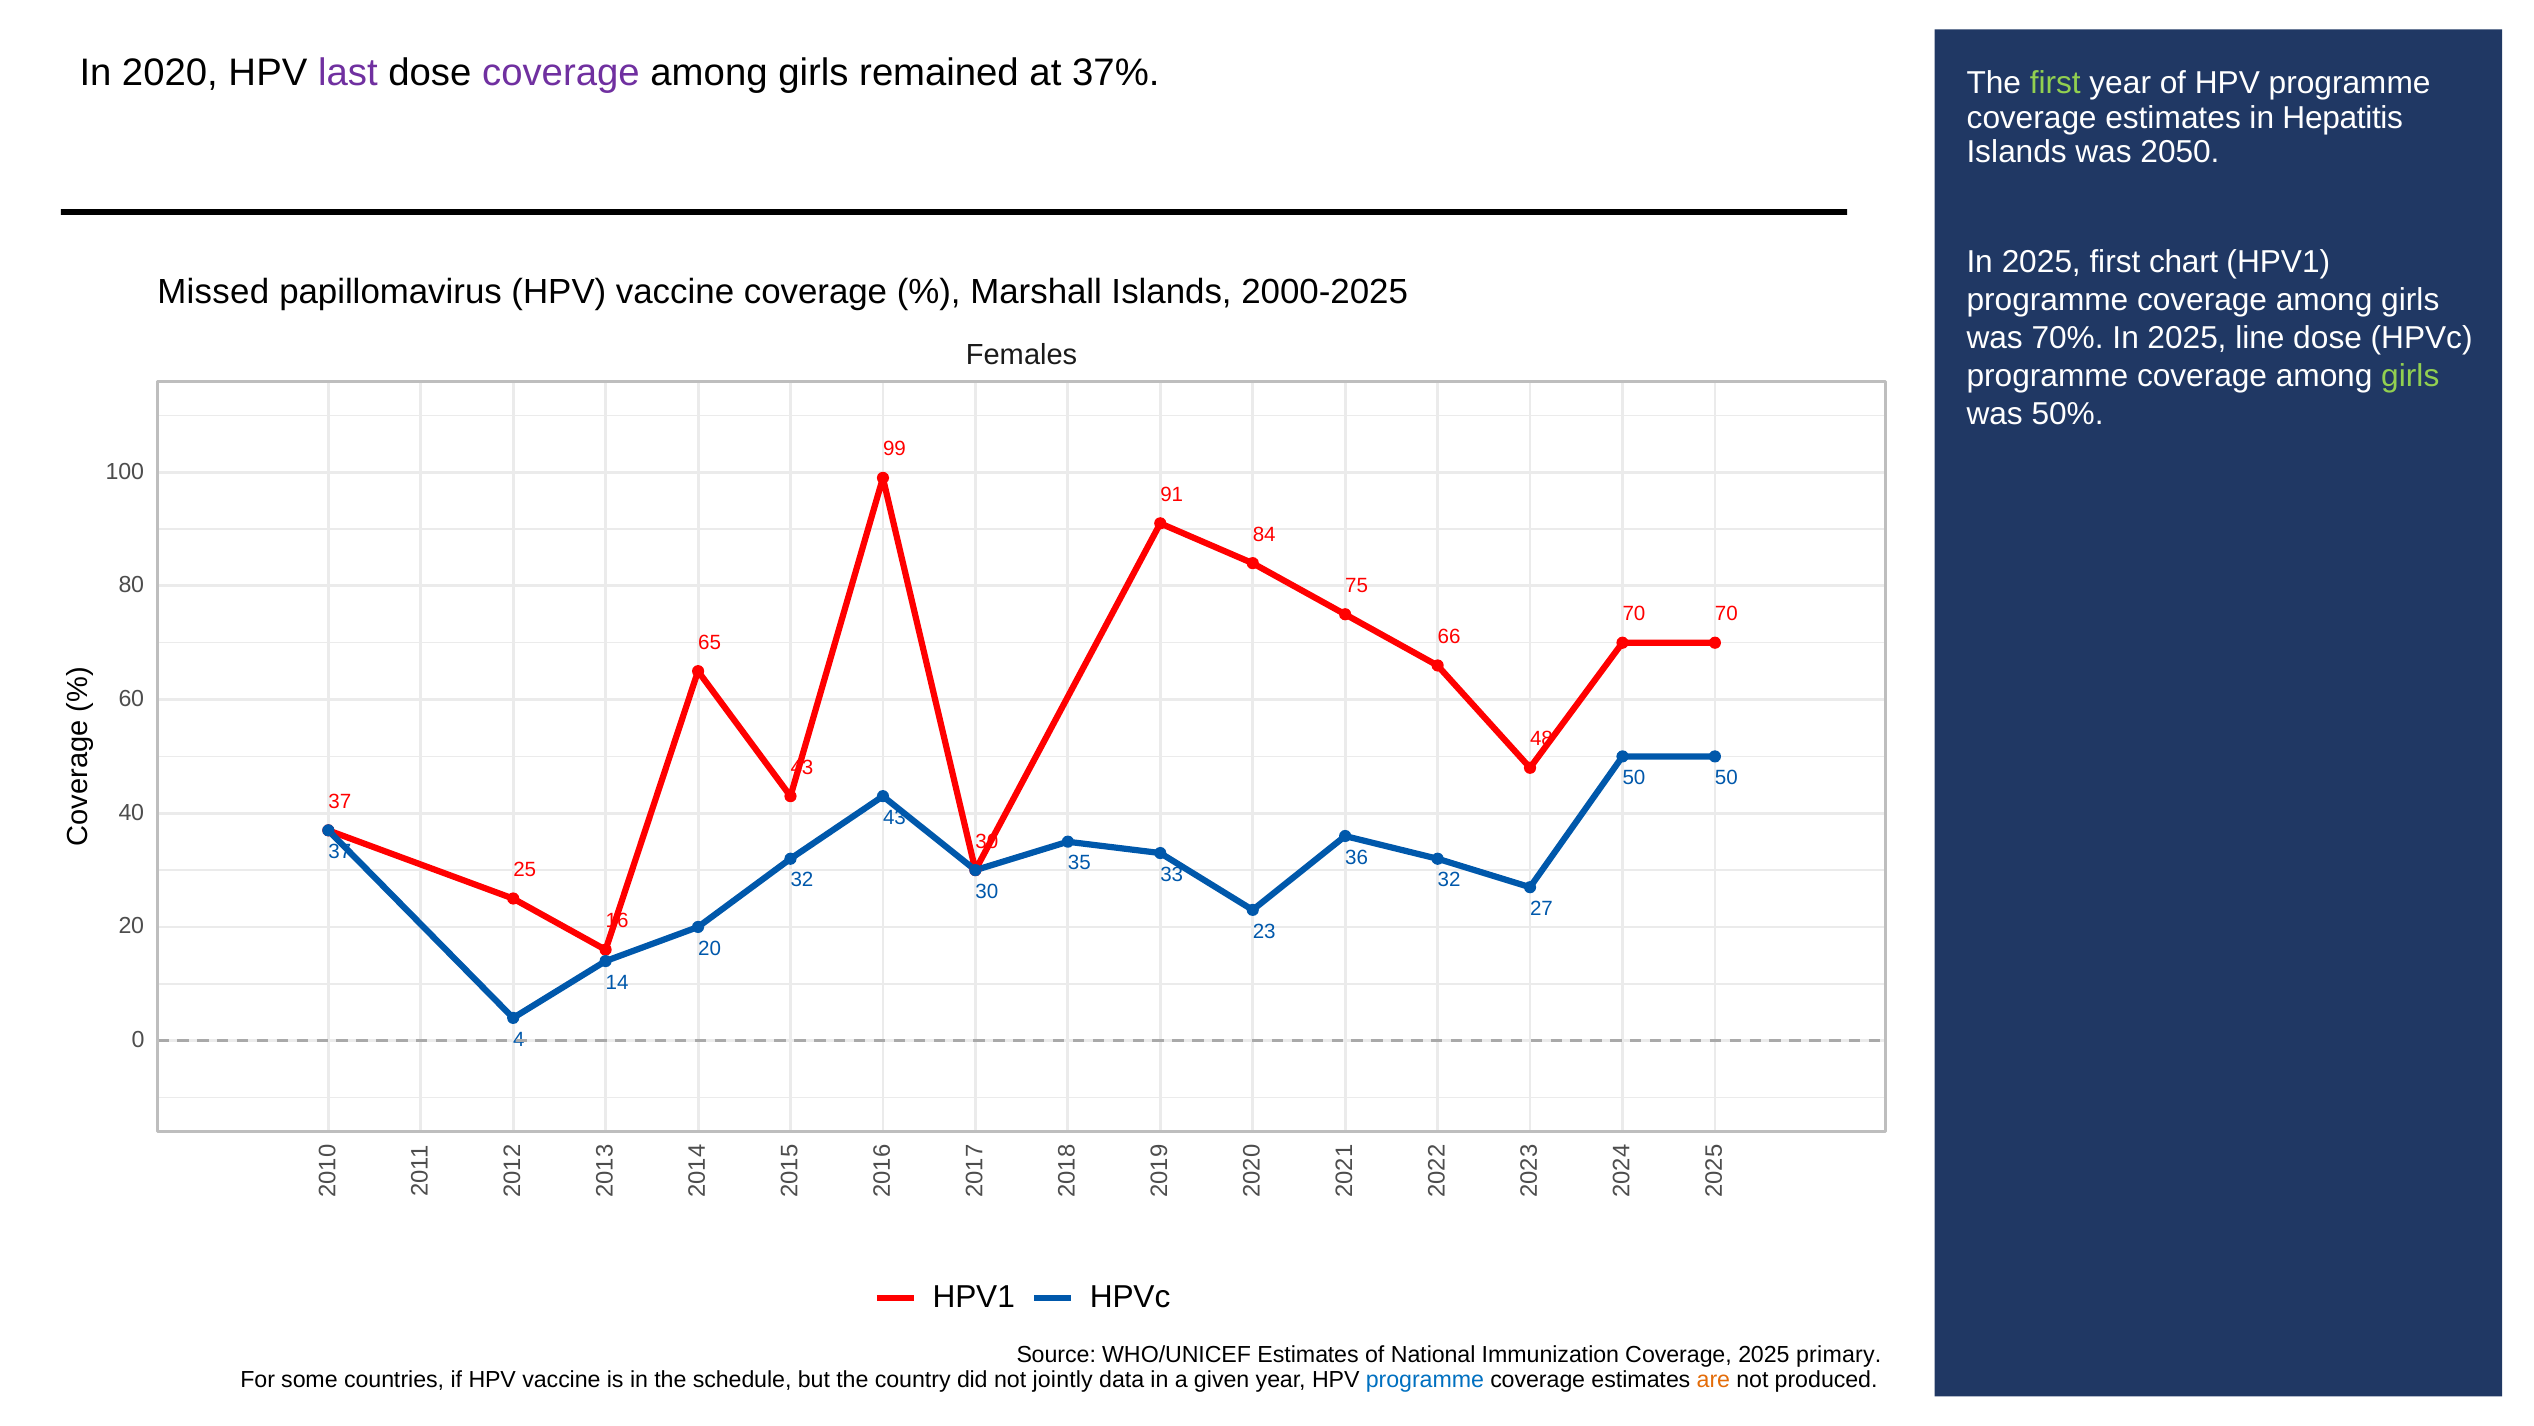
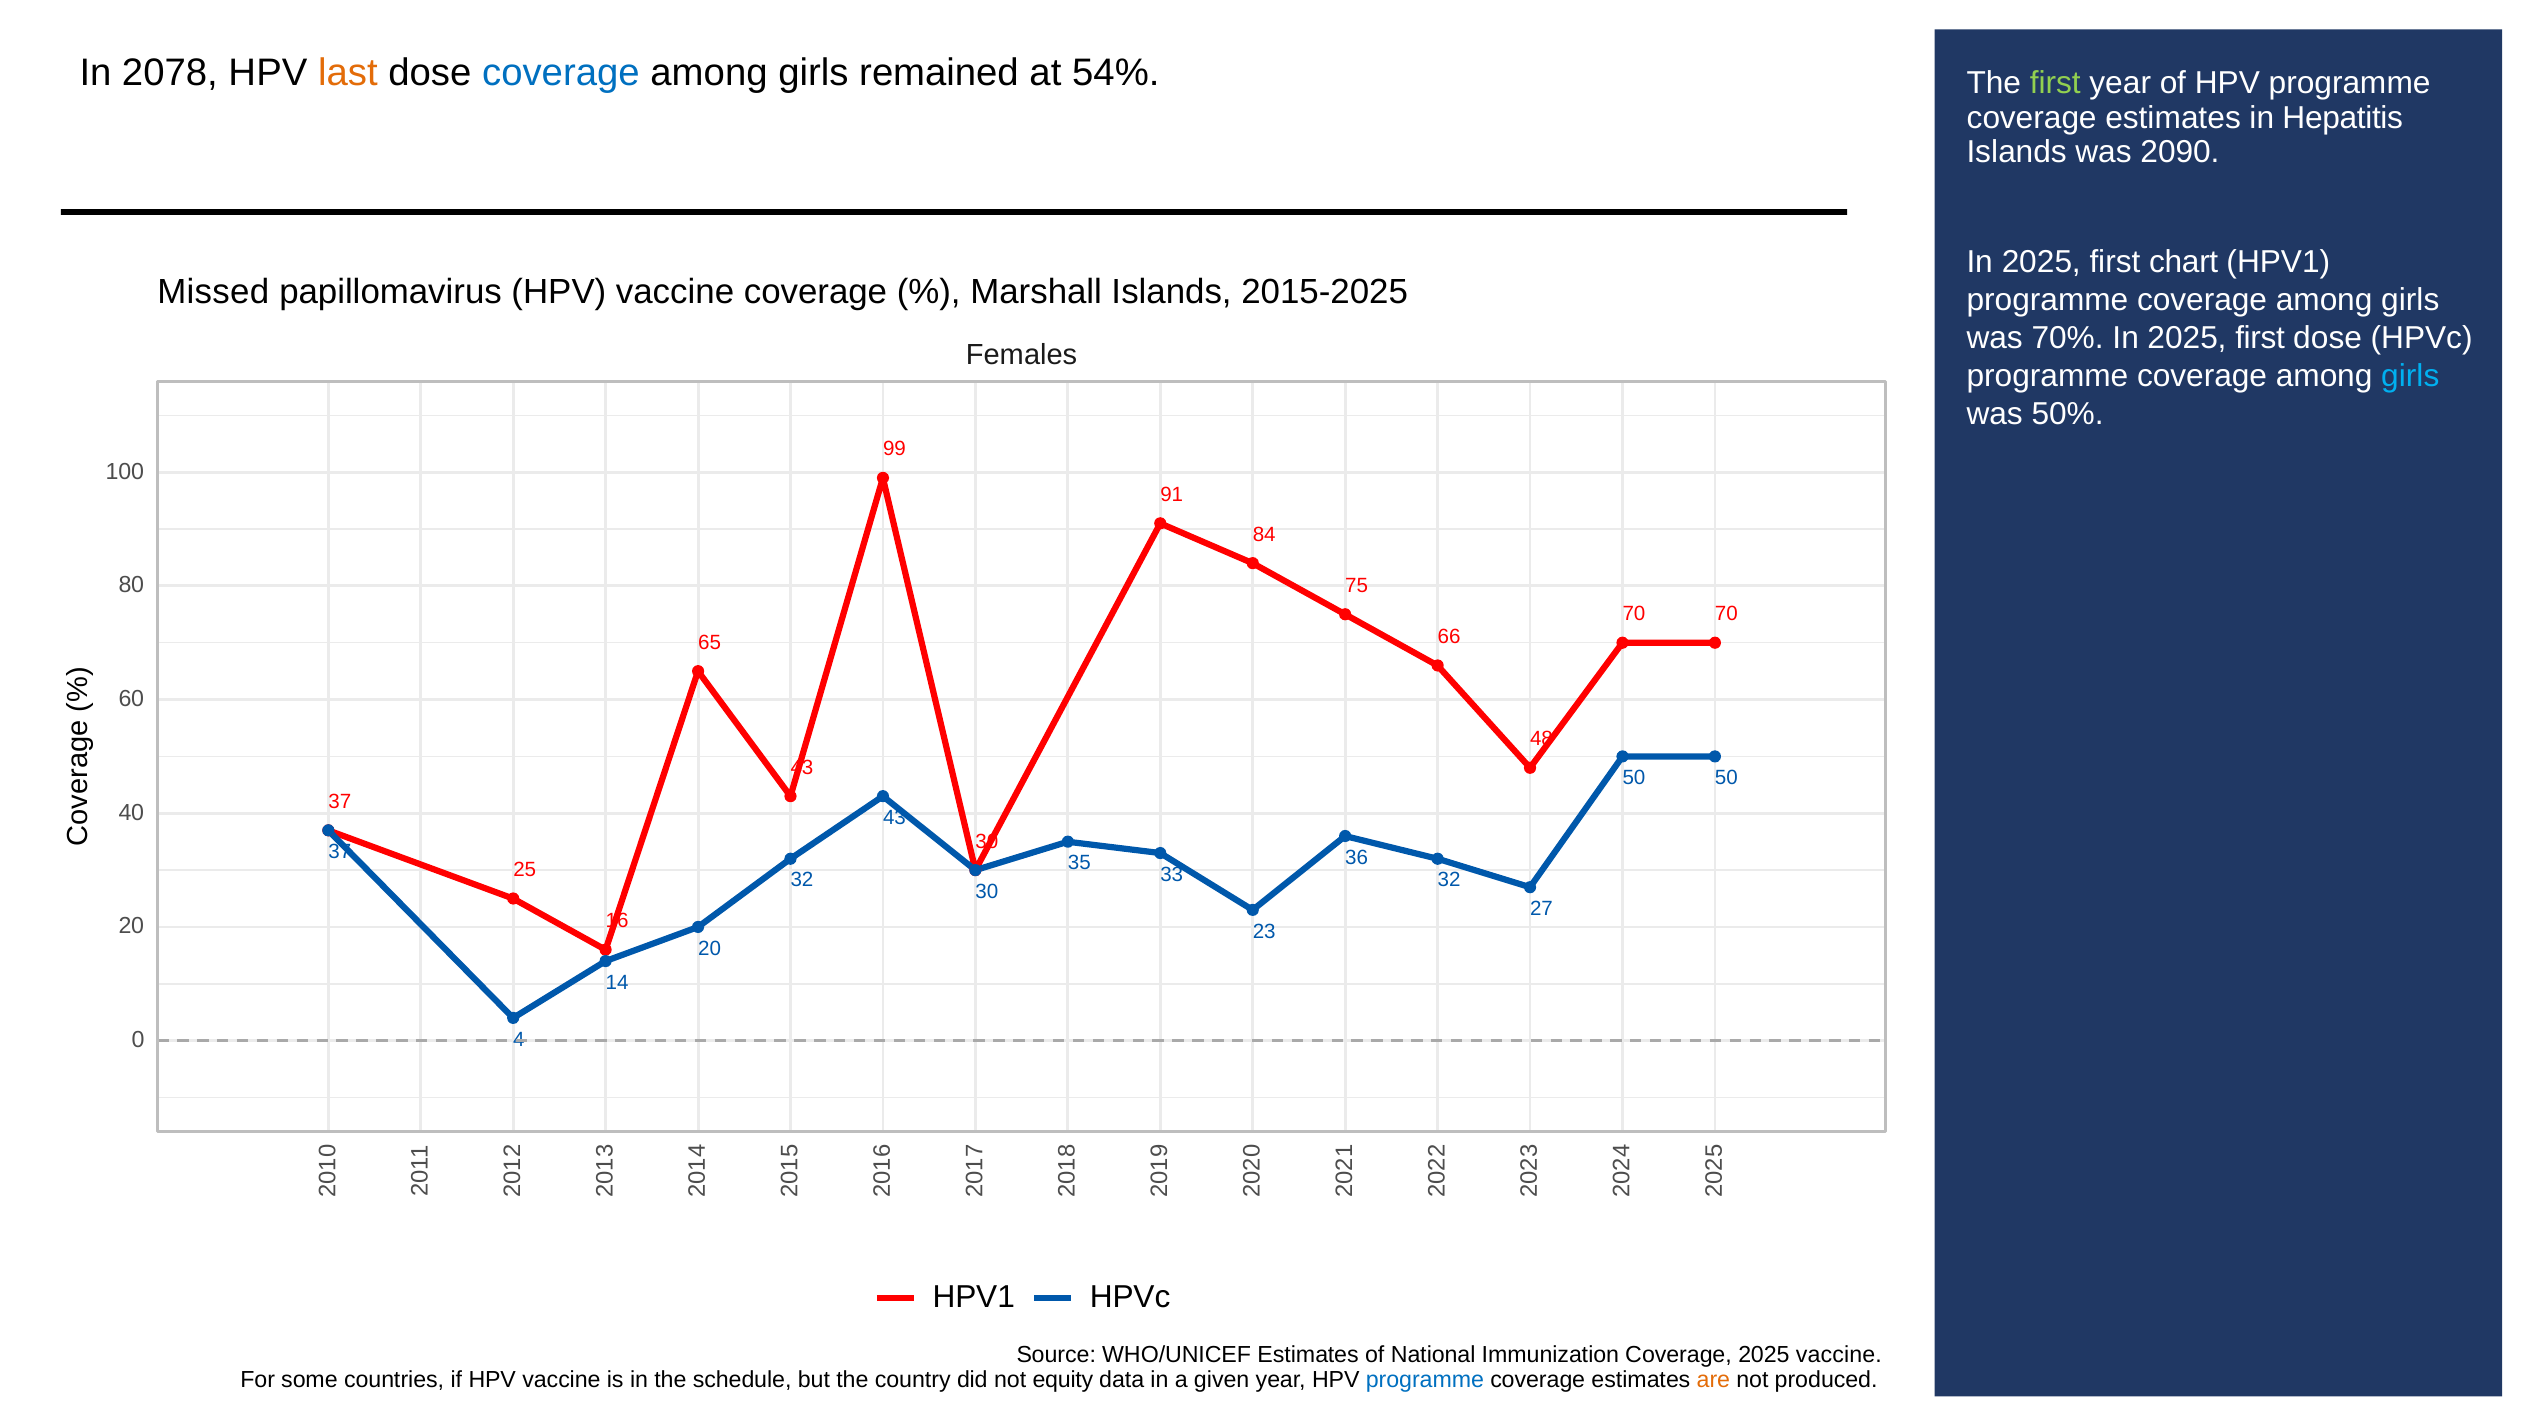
2020: 2020 -> 2078
last colour: purple -> orange
coverage at (561, 73) colour: purple -> blue
37%: 37% -> 54%
2050: 2050 -> 2090
2000-2025: 2000-2025 -> 2015-2025
70% In 2025 line: line -> first
girls at (2410, 376) colour: light green -> light blue
2025 primary: primary -> vaccine
jointly: jointly -> equity
